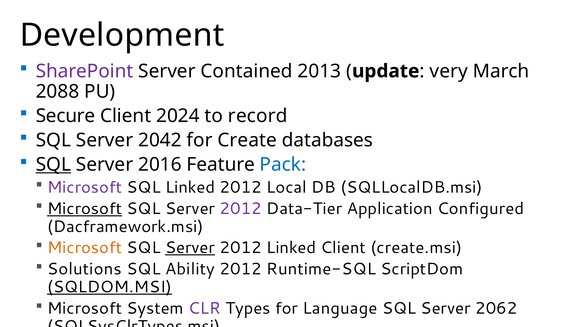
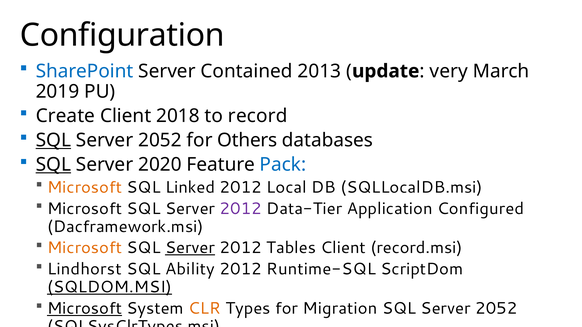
Development: Development -> Configuration
SharePoint colour: purple -> blue
2088: 2088 -> 2019
Secure: Secure -> Create
2024: 2024 -> 2018
SQL at (53, 140) underline: none -> present
2042 at (160, 140): 2042 -> 2052
Create: Create -> Others
2016: 2016 -> 2020
Microsoft at (85, 187) colour: purple -> orange
Microsoft at (85, 209) underline: present -> none
2012 Linked: Linked -> Tables
create.msi: create.msi -> record.msi
Solutions: Solutions -> Lindhorst
Microsoft at (85, 309) underline: none -> present
CLR colour: purple -> orange
Language: Language -> Migration
2062 at (496, 309): 2062 -> 2052
